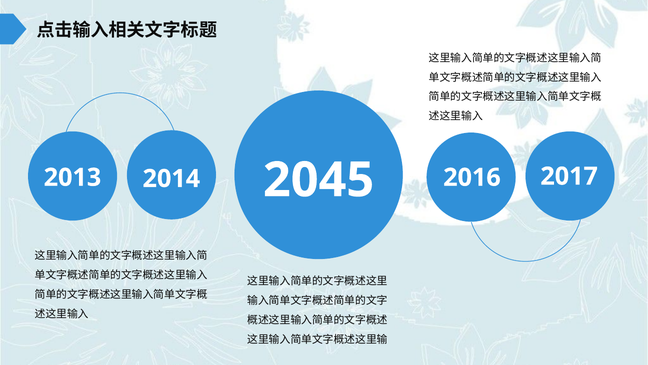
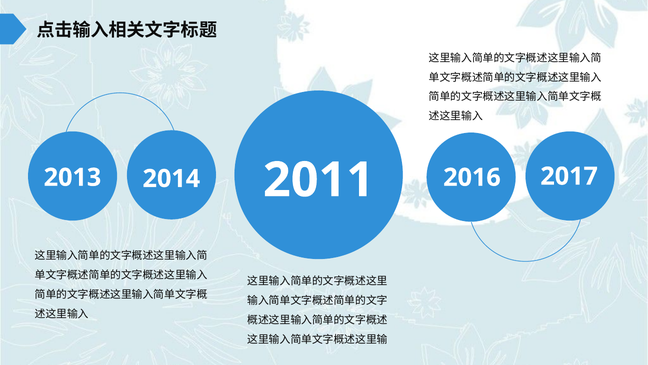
2045: 2045 -> 2011
